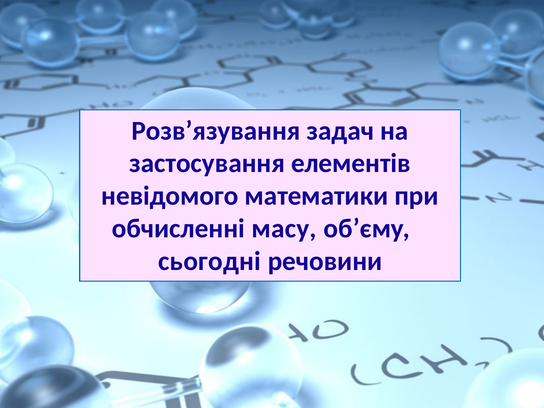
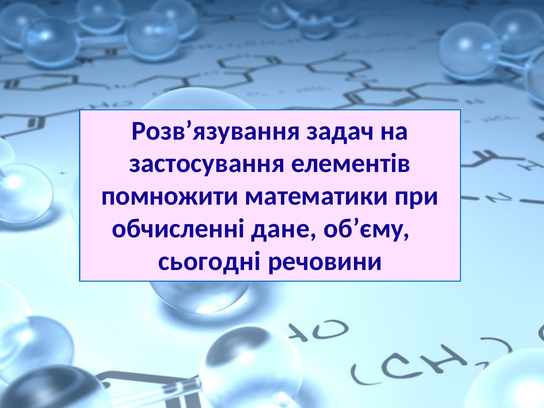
невідомого: невідомого -> помножити
масу: масу -> дане
